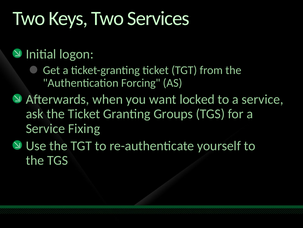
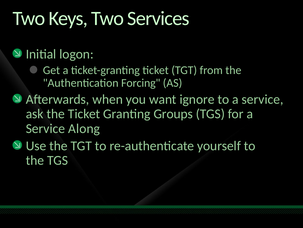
locked: locked -> ignore
Fixing: Fixing -> Along
